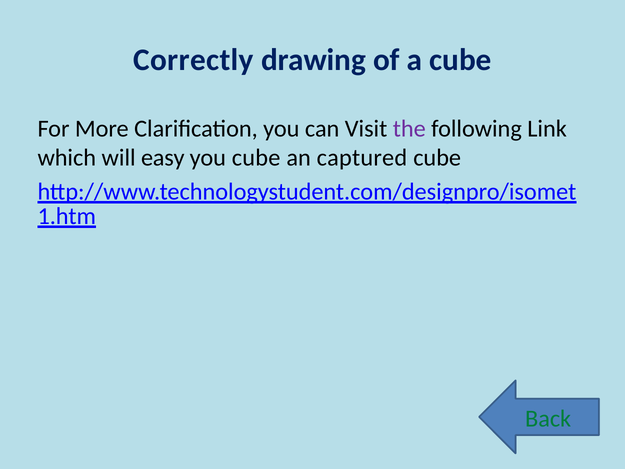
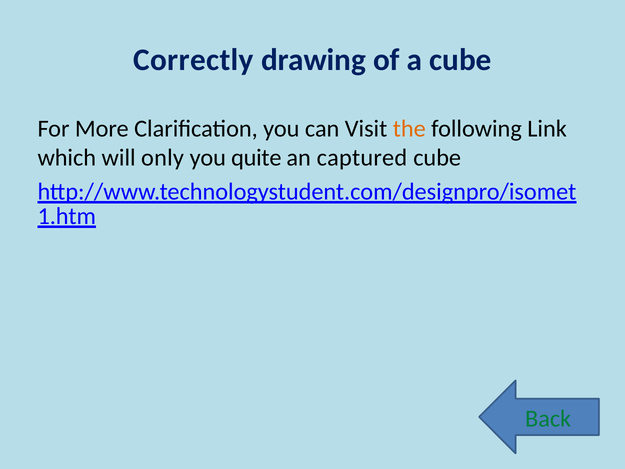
the colour: purple -> orange
easy: easy -> only
you cube: cube -> quite
